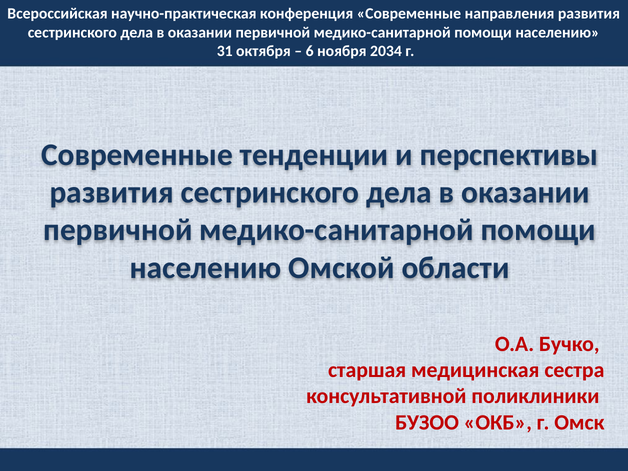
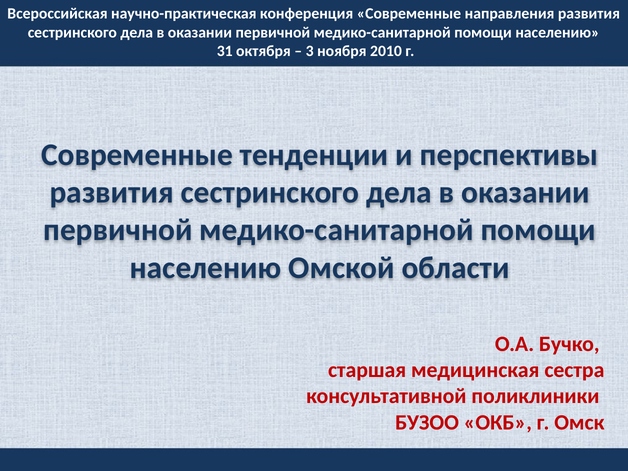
6: 6 -> 3
2034: 2034 -> 2010
